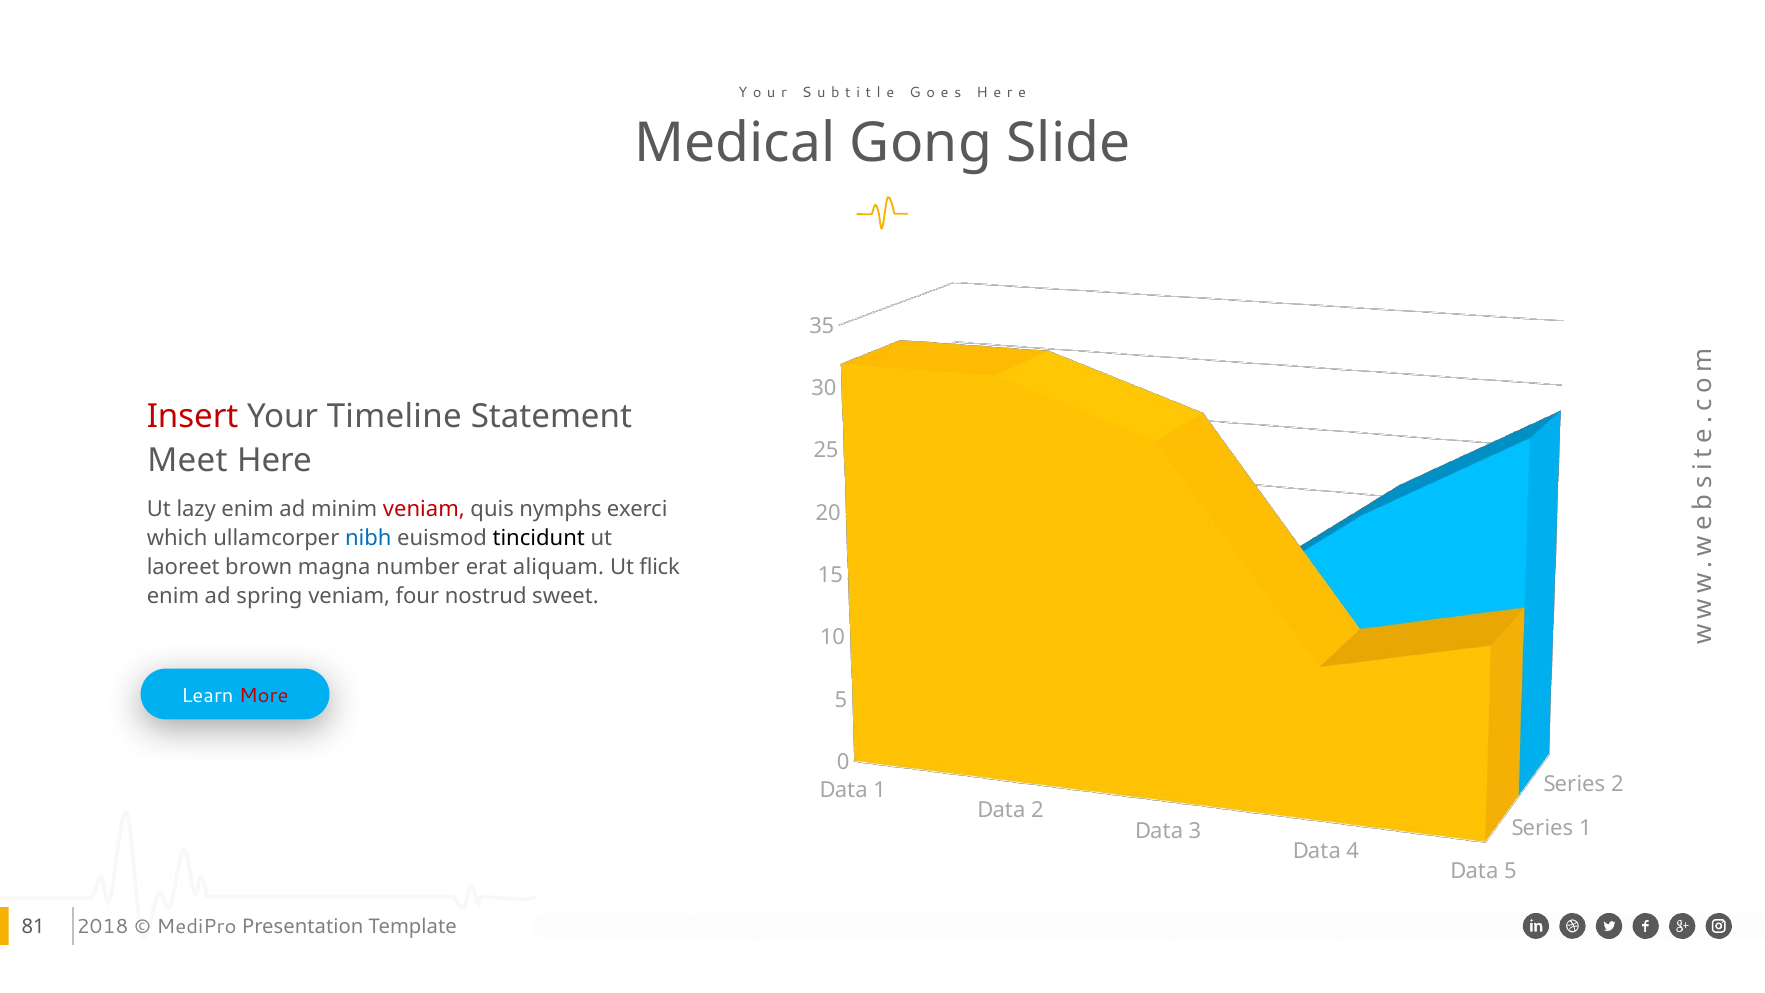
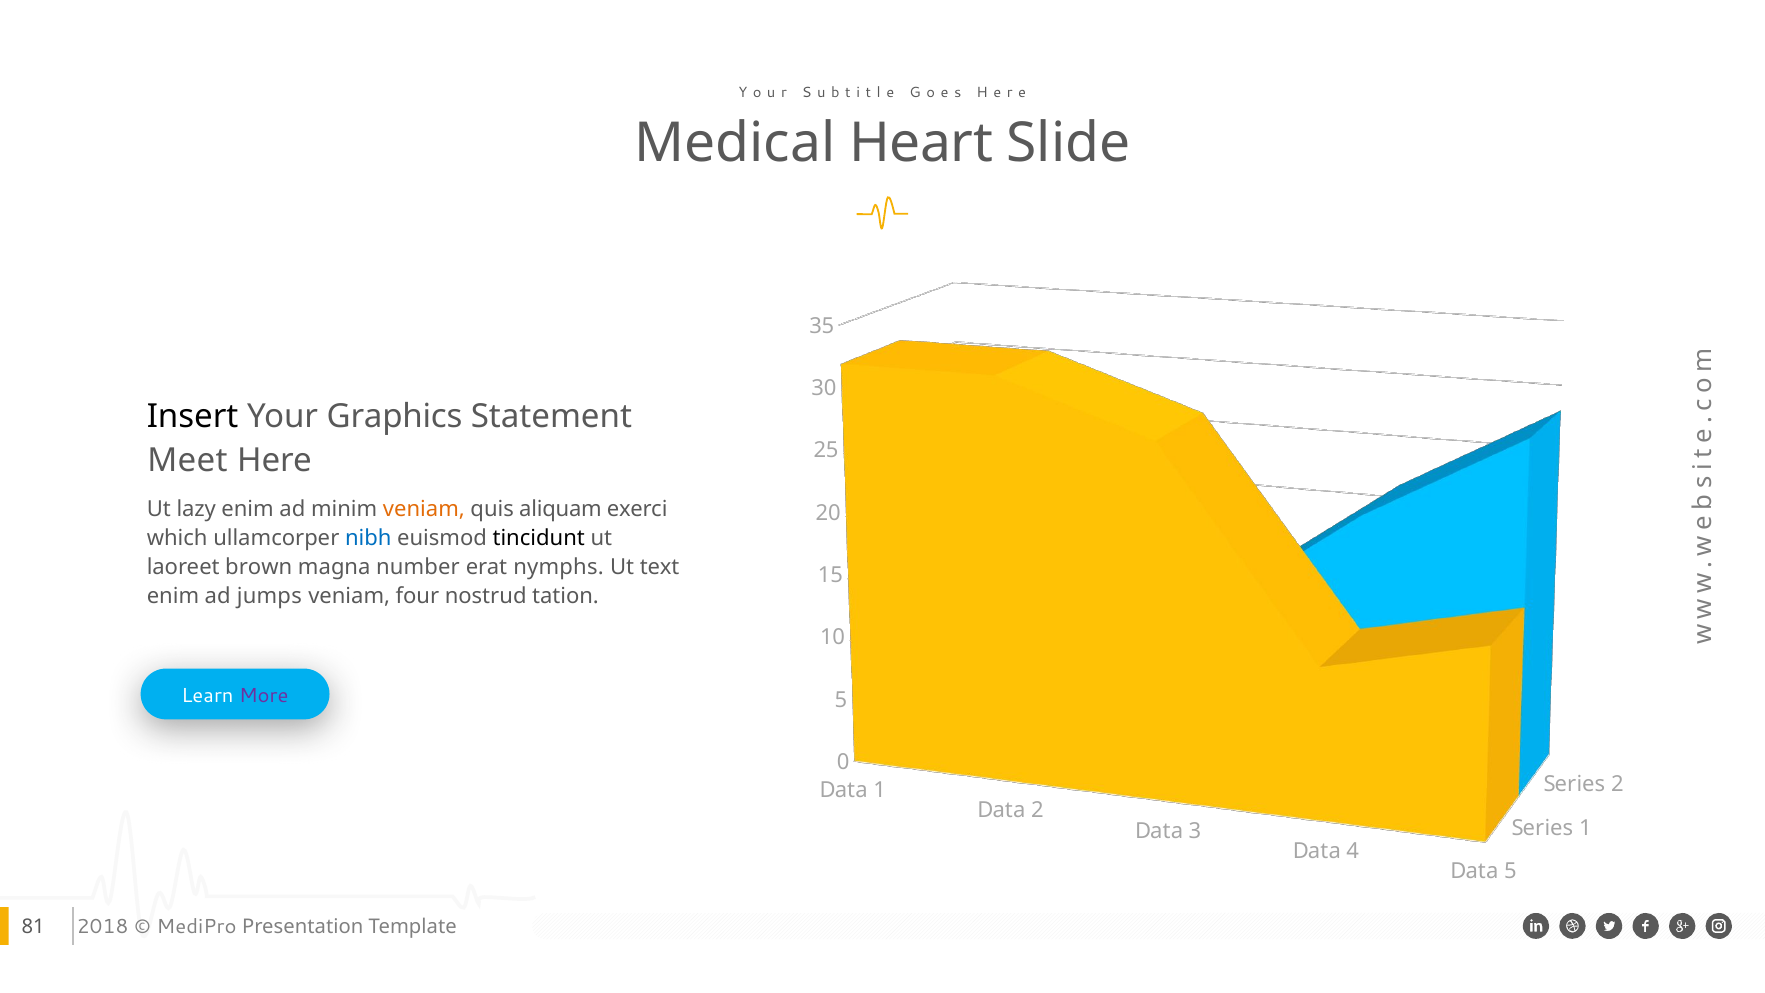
Gong: Gong -> Heart
Insert colour: red -> black
Timeline: Timeline -> Graphics
veniam at (424, 509) colour: red -> orange
nymphs: nymphs -> aliquam
aliquam: aliquam -> nymphs
flick: flick -> text
spring: spring -> jumps
sweet: sweet -> tation
More colour: red -> purple
